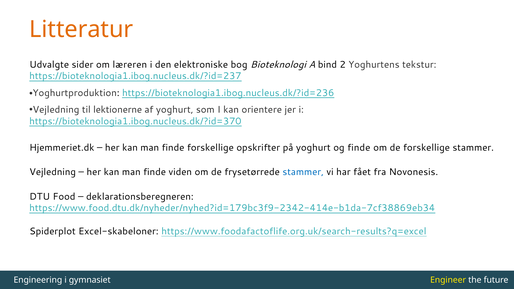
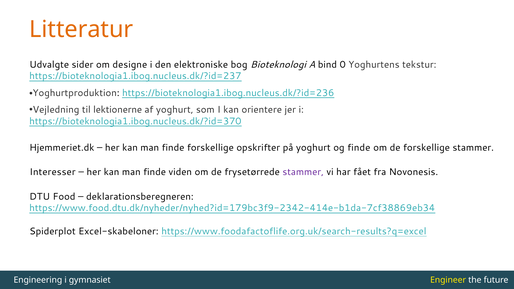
læreren: læreren -> designe
2: 2 -> 0
Vejledning at (53, 172): Vejledning -> Interesser
stammer at (303, 172) colour: blue -> purple
